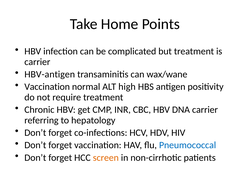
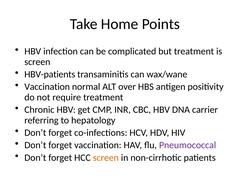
carrier at (37, 62): carrier -> screen
HBV-antigen: HBV-antigen -> HBV-patients
high: high -> over
Pneumococcal colour: blue -> purple
